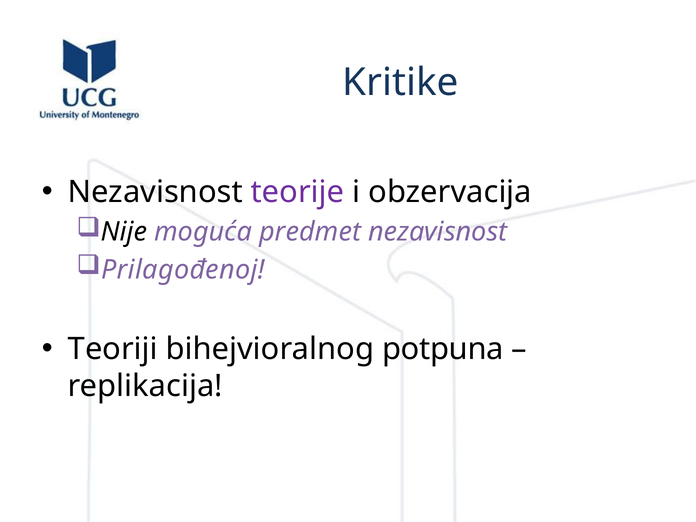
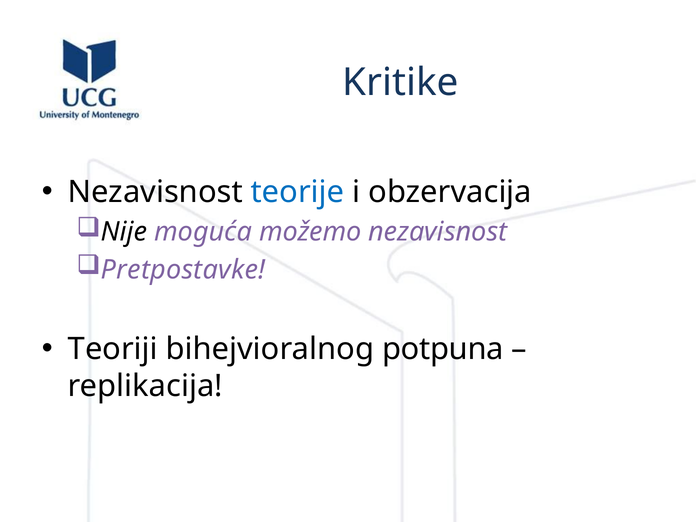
teorije colour: purple -> blue
predmet: predmet -> možemo
Prilagođenoj: Prilagođenoj -> Pretpostavke
